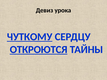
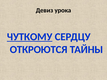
ОТКРОЮТСЯ underline: present -> none
